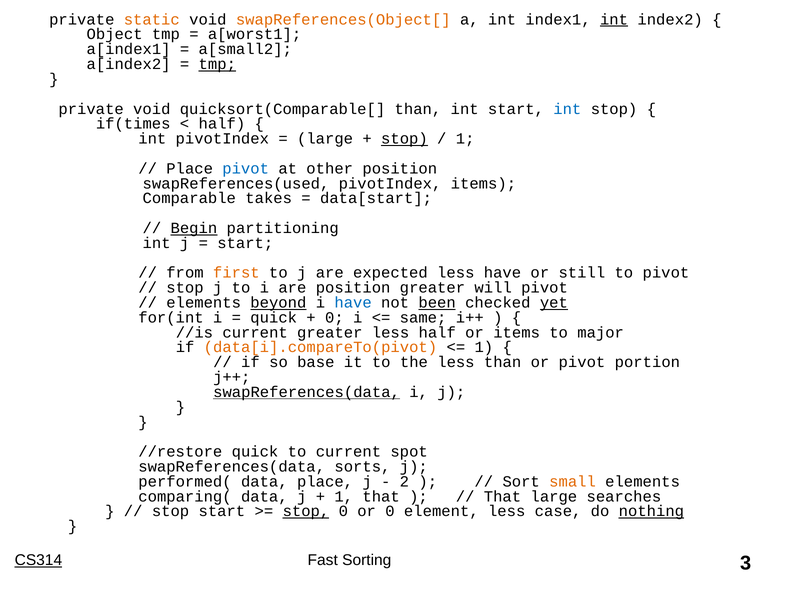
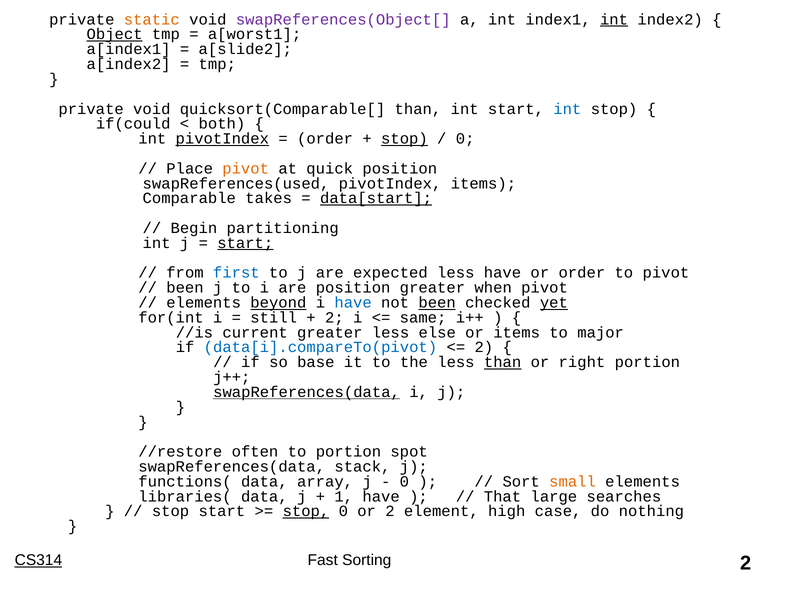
swapReferences(Object[ colour: orange -> purple
Object underline: none -> present
a[small2: a[small2 -> a[slide2
tmp at (217, 64) underline: present -> none
if(times: if(times -> if(could
half at (222, 124): half -> both
pivotIndex at (222, 139) underline: none -> present
large at (325, 139): large -> order
1 at (465, 139): 1 -> 0
pivot at (246, 169) colour: blue -> orange
other: other -> quick
data[start underline: none -> present
Begin underline: present -> none
start at (245, 243) underline: none -> present
first colour: orange -> blue
or still: still -> order
stop at (185, 288): stop -> been
will: will -> when
quick at (274, 318): quick -> still
0 at (334, 318): 0 -> 2
less half: half -> else
data[i].compareTo(pivot colour: orange -> blue
1 at (484, 348): 1 -> 2
than at (503, 362) underline: none -> present
or pivot: pivot -> right
//restore quick: quick -> often
to current: current -> portion
sorts: sorts -> stack
performed(: performed( -> functions(
data place: place -> array
2 at (404, 482): 2 -> 0
comparing(: comparing( -> libraries(
1 that: that -> have
or 0: 0 -> 2
element less: less -> high
nothing underline: present -> none
Sorting 3: 3 -> 2
